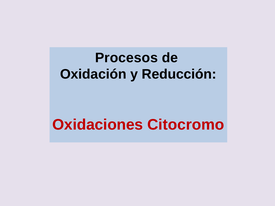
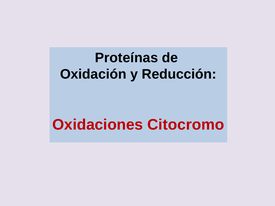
Procesos: Procesos -> Proteínas
